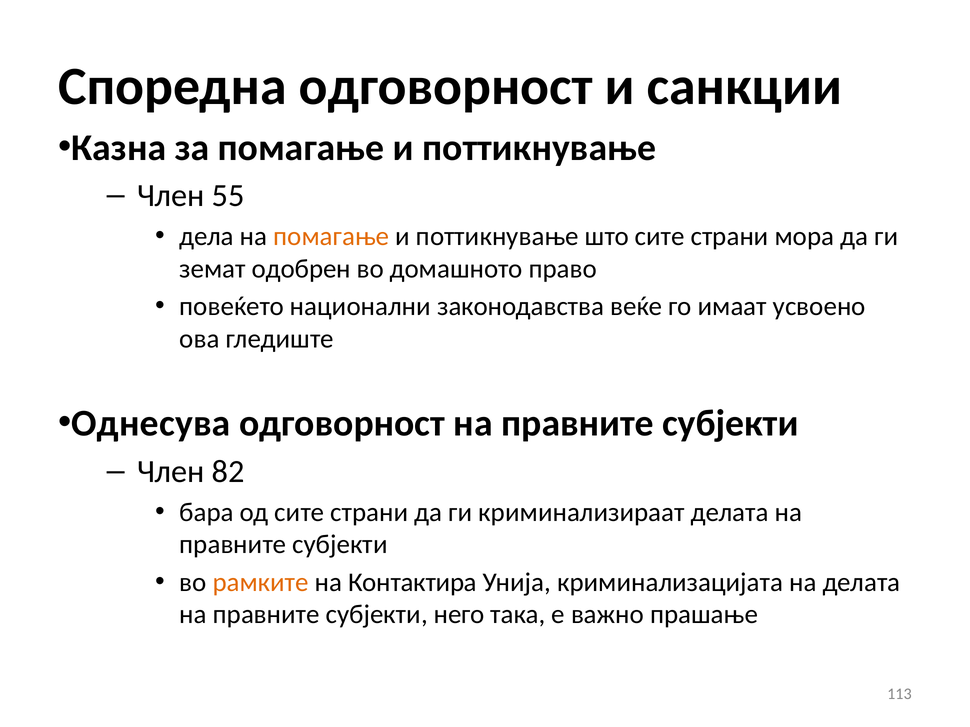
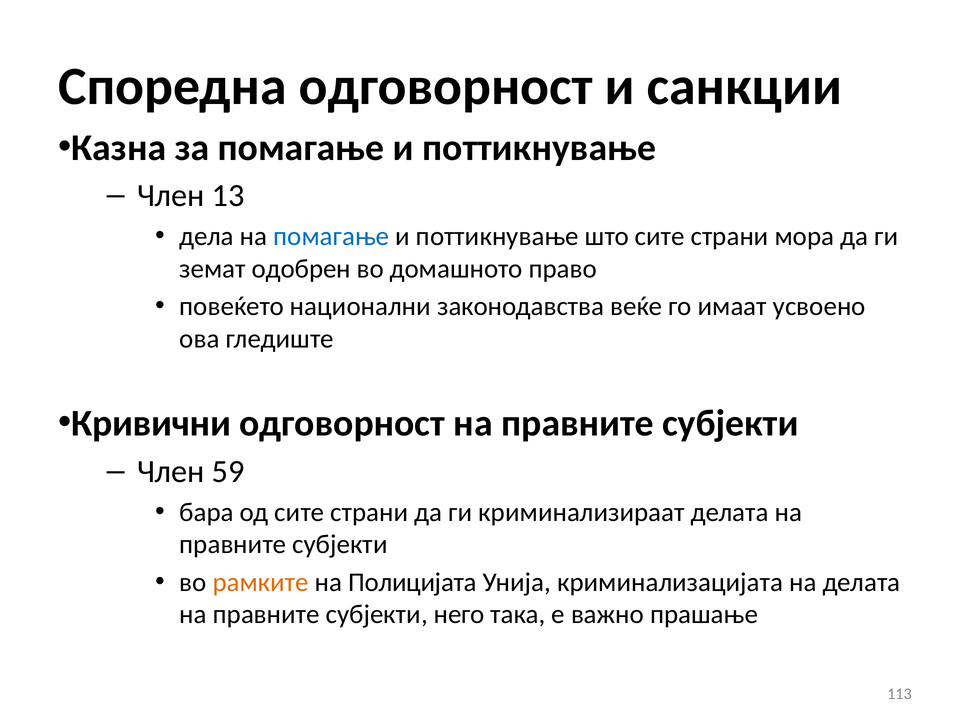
55: 55 -> 13
помагање at (331, 237) colour: orange -> blue
Однесува: Однесува -> Кривични
82: 82 -> 59
Контактира: Контактира -> Полицијата
